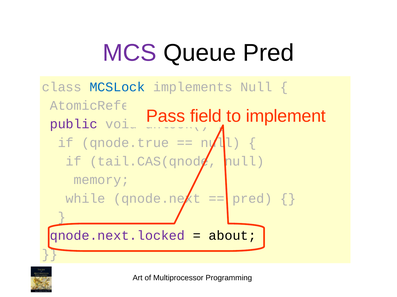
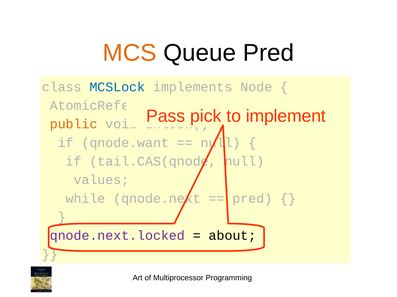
MCS colour: purple -> orange
implements Null: Null -> Node
field: field -> pick
public colour: purple -> orange
qnode.true: qnode.true -> qnode.want
memory: memory -> values
